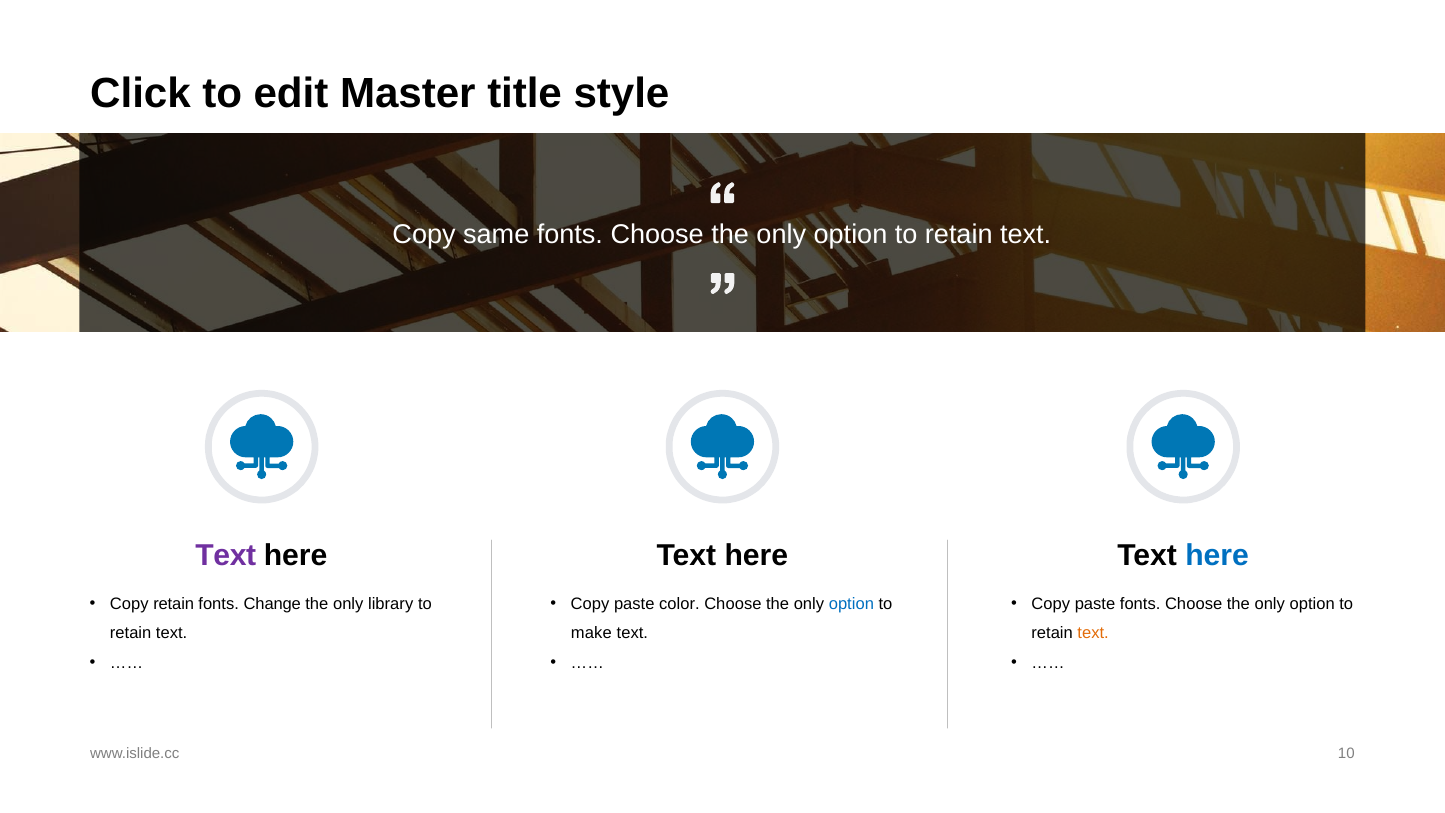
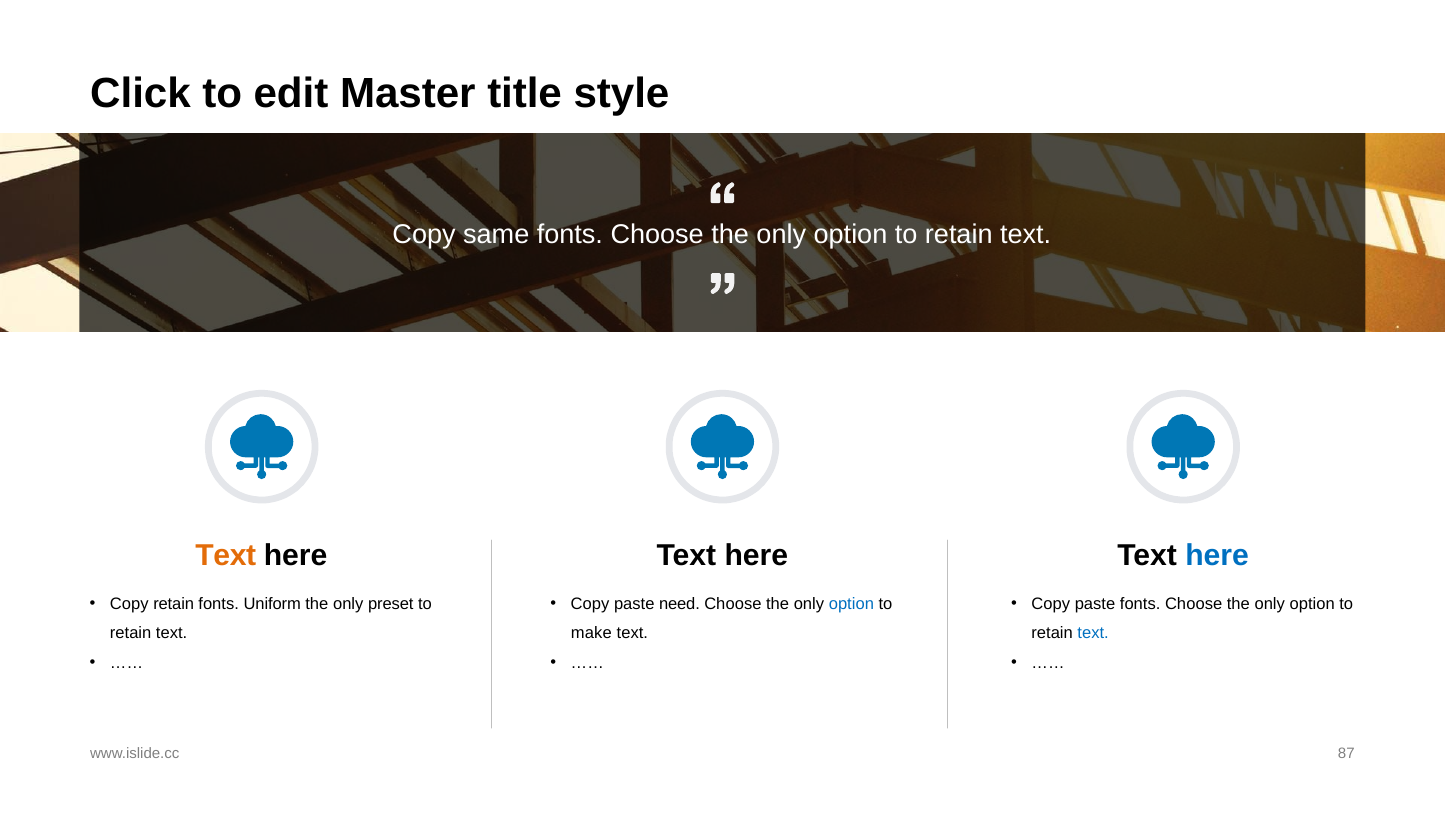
Text at (226, 555) colour: purple -> orange
Change: Change -> Uniform
library: library -> preset
color: color -> need
text at (1093, 633) colour: orange -> blue
10: 10 -> 87
